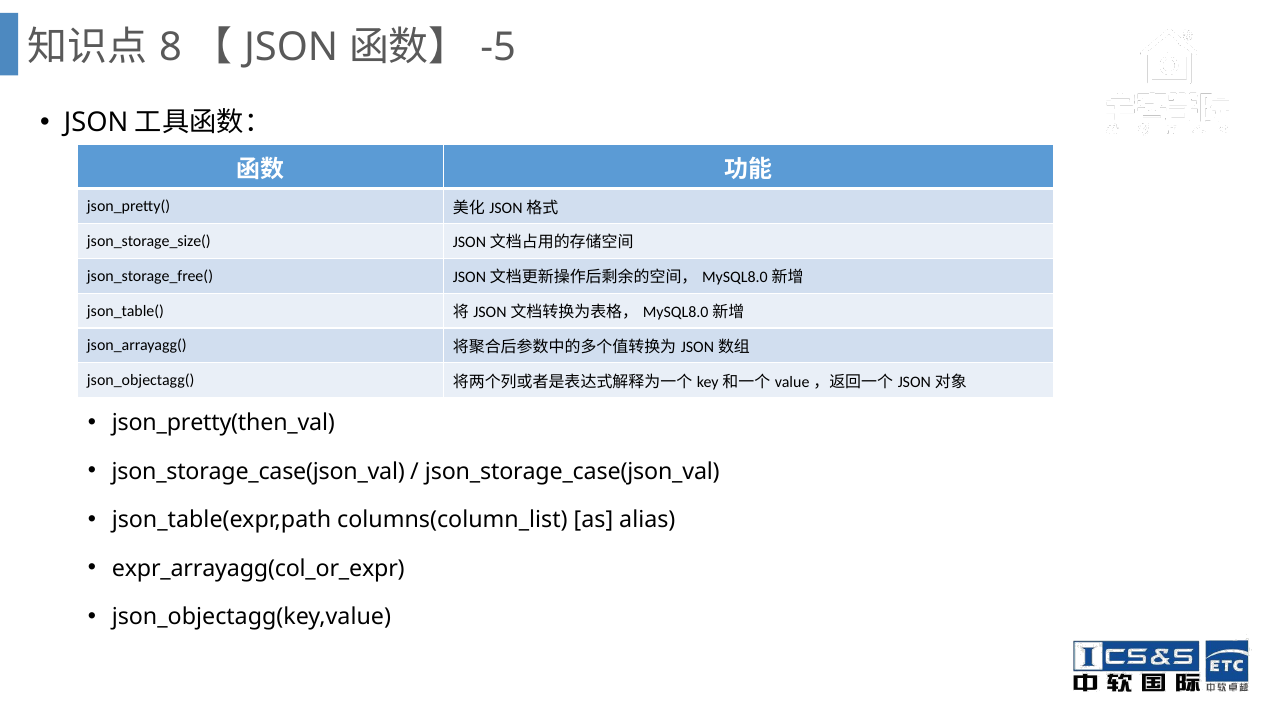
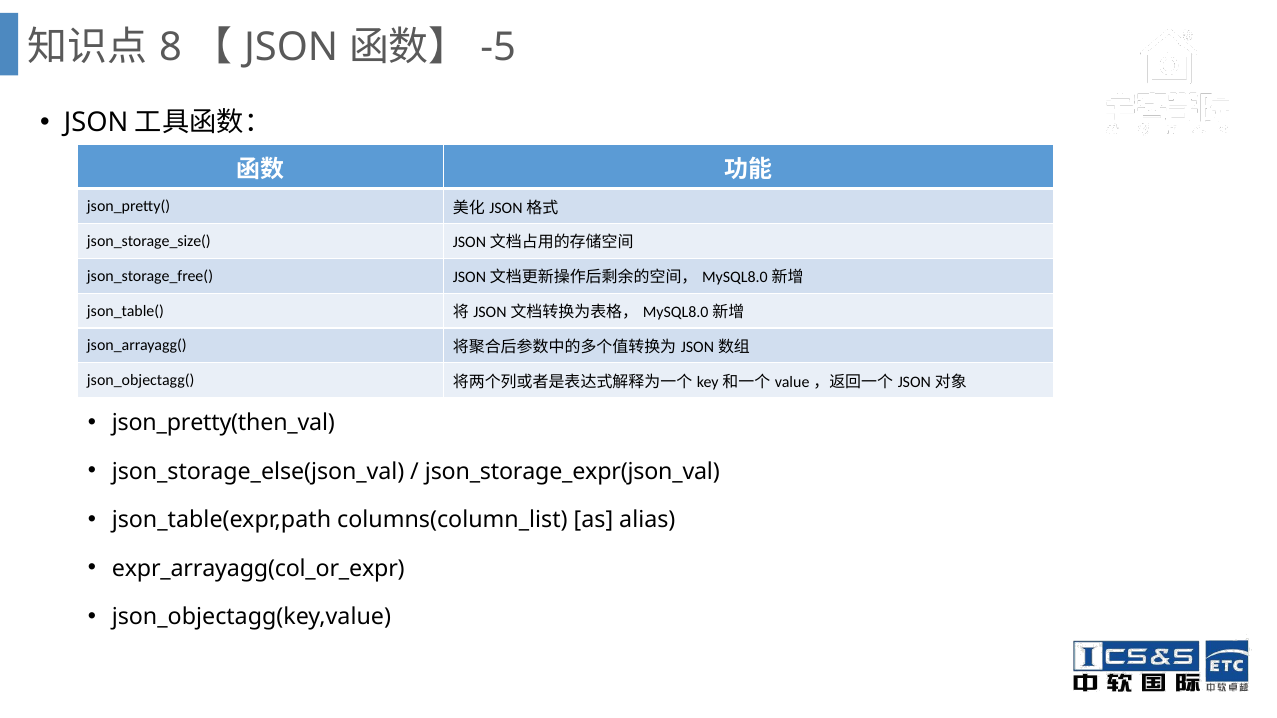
json_storage_case(json_val at (258, 472): json_storage_case(json_val -> json_storage_else(json_val
json_storage_case(json_val at (572, 472): json_storage_case(json_val -> json_storage_expr(json_val
